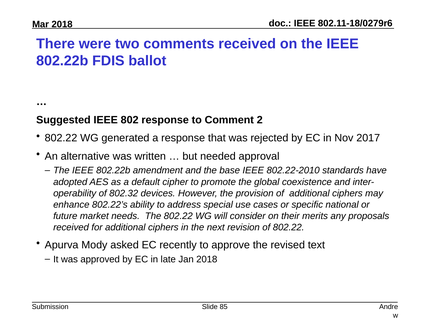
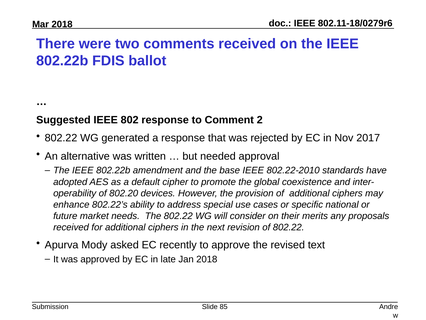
802.32: 802.32 -> 802.20
